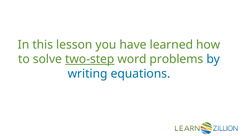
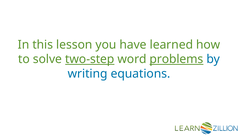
problems underline: none -> present
